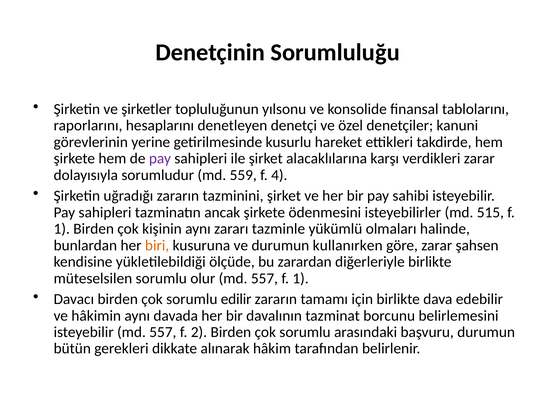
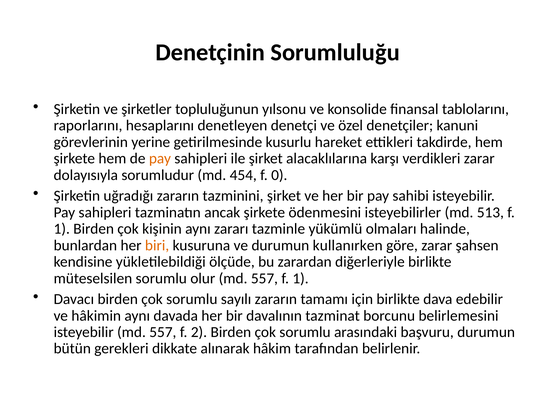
pay at (160, 159) colour: purple -> orange
559: 559 -> 454
4: 4 -> 0
515: 515 -> 513
edilir: edilir -> sayılı
